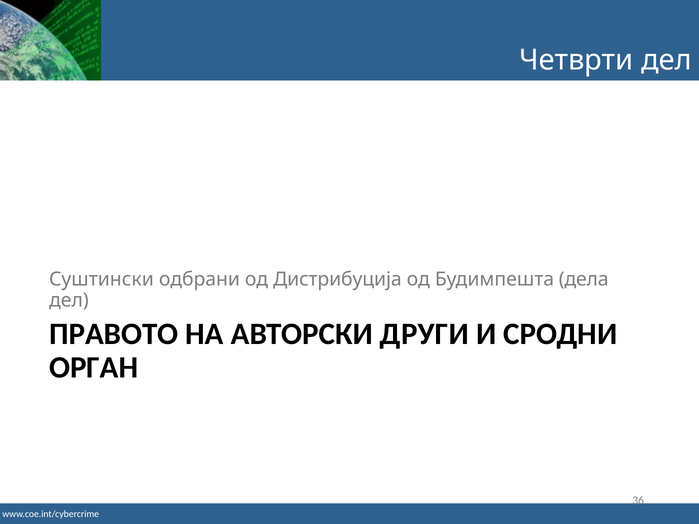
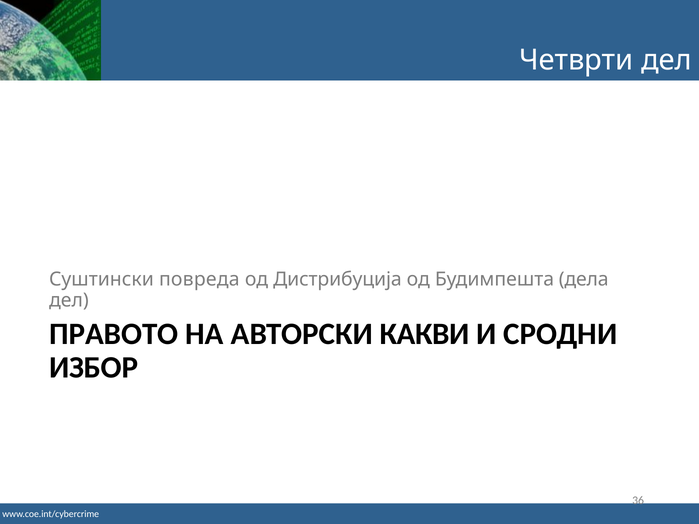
одбрани: одбрани -> повреда
ДРУГИ: ДРУГИ -> КАКВИ
ОРГАН: ОРГАН -> ИЗБОР
